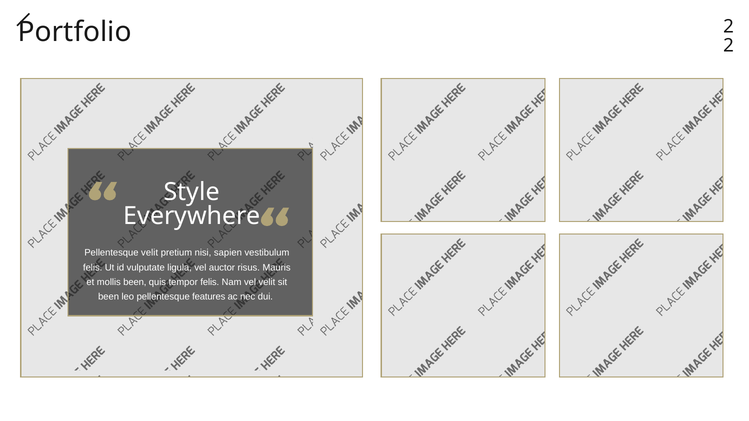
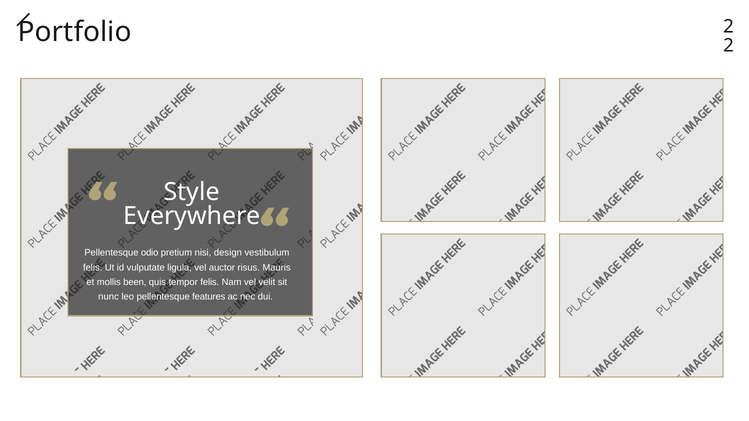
Pellentesque velit: velit -> odio
sapien: sapien -> design
been at (109, 297): been -> nunc
